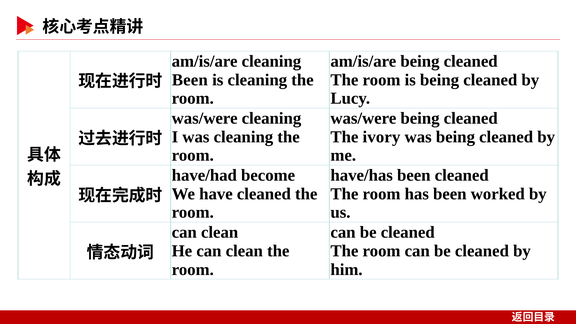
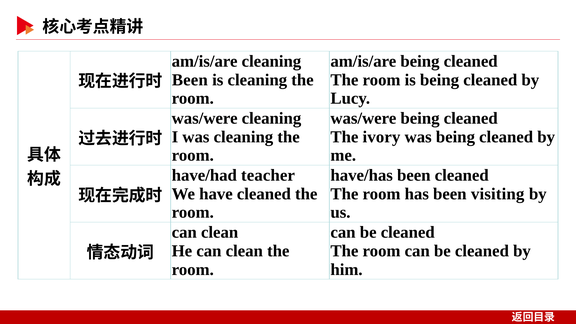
become: become -> teacher
worked: worked -> visiting
